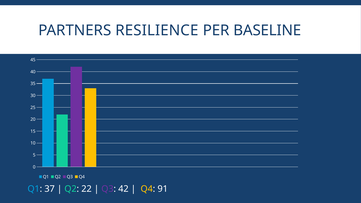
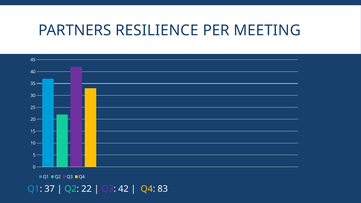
BASELINE: BASELINE -> MEETING
91: 91 -> 83
